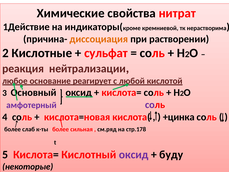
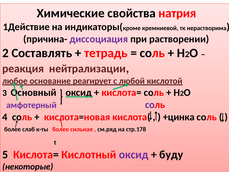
нитрат: нитрат -> натрия
диссоциация colour: orange -> purple
Кислотные: Кислотные -> Составлять
сульфат: сульфат -> тетрадь
